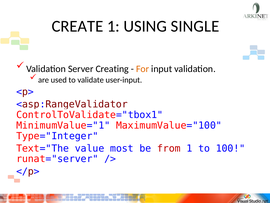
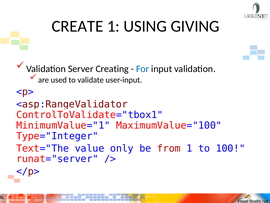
SINGLE: SINGLE -> GIVING
For colour: orange -> blue
most: most -> only
